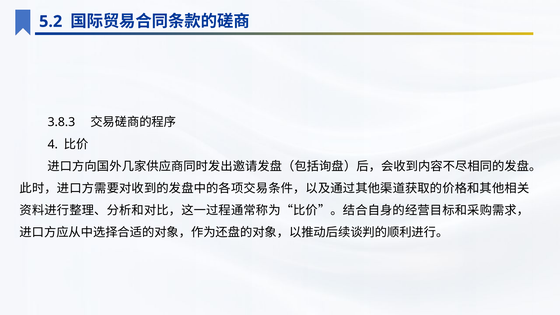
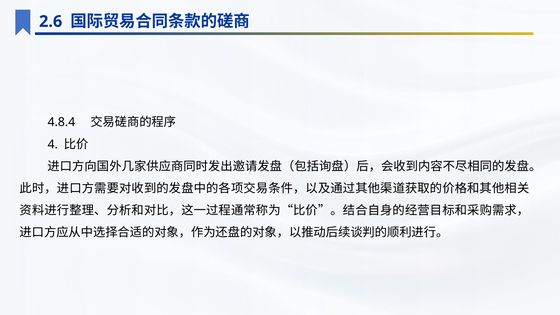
5.2: 5.2 -> 2.6
3.8.3: 3.8.3 -> 4.8.4
